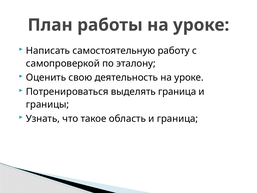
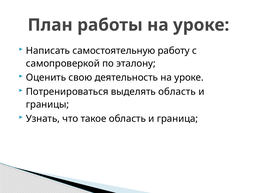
выделять граница: граница -> область
